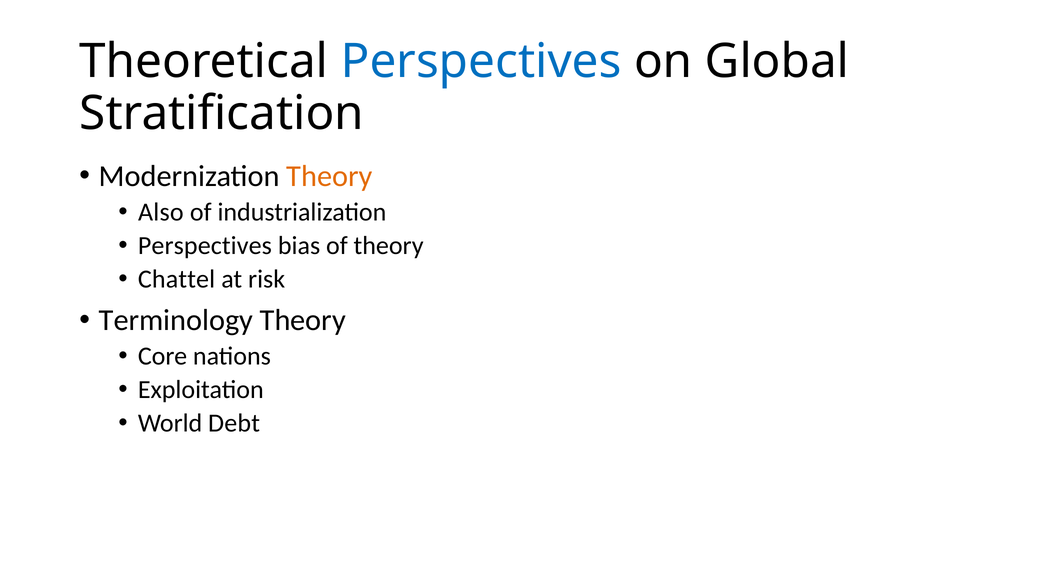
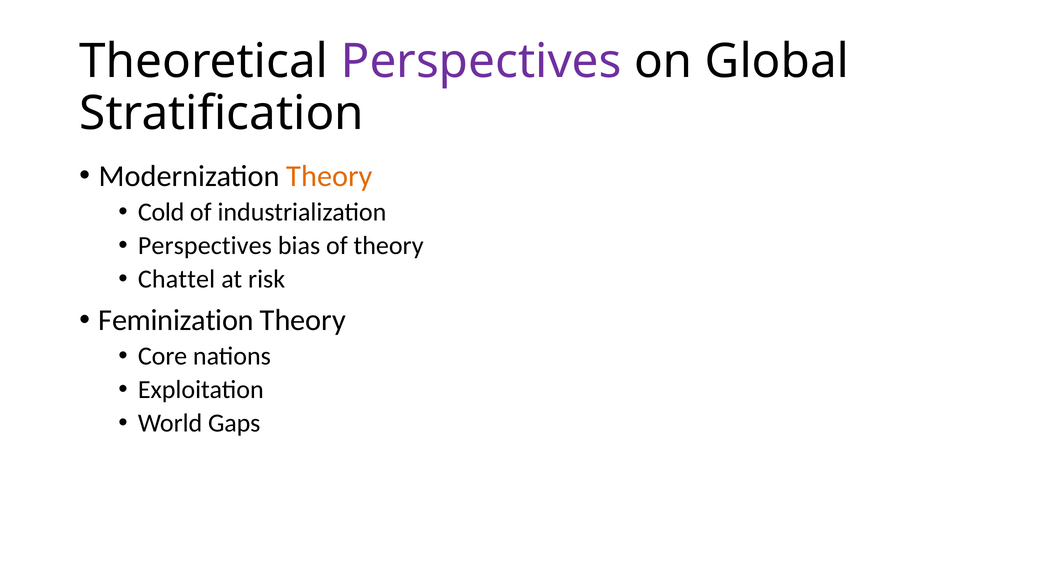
Perspectives at (481, 62) colour: blue -> purple
Also: Also -> Cold
Terminology: Terminology -> Feminization
Debt: Debt -> Gaps
